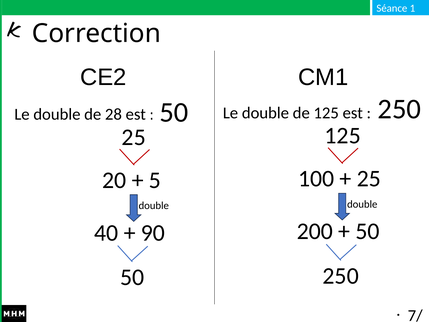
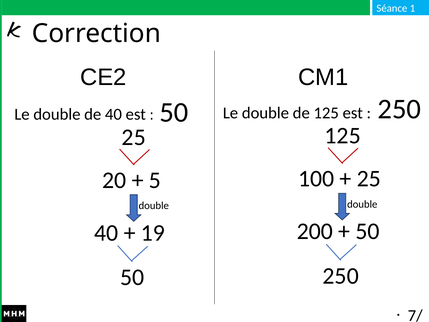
de 28: 28 -> 40
90: 90 -> 19
